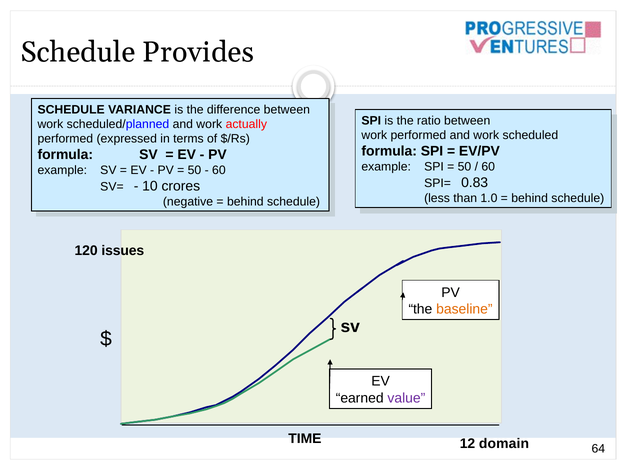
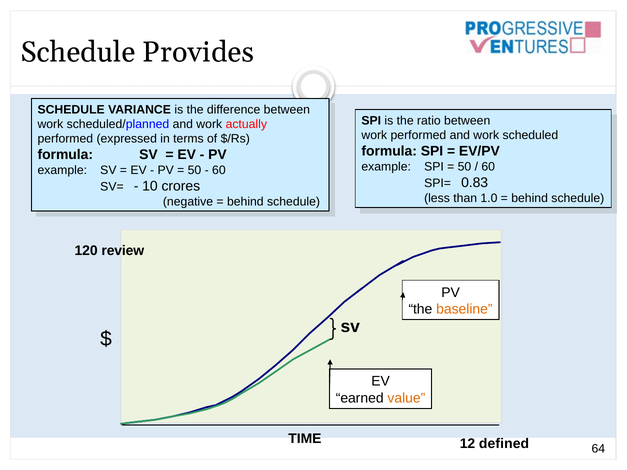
issues: issues -> review
value colour: purple -> orange
domain: domain -> defined
